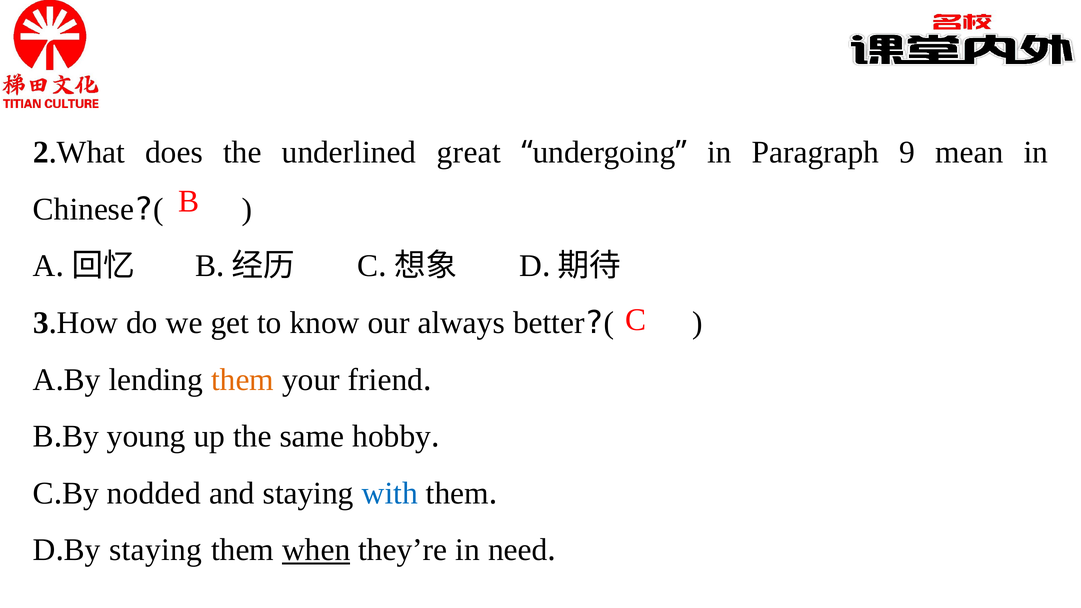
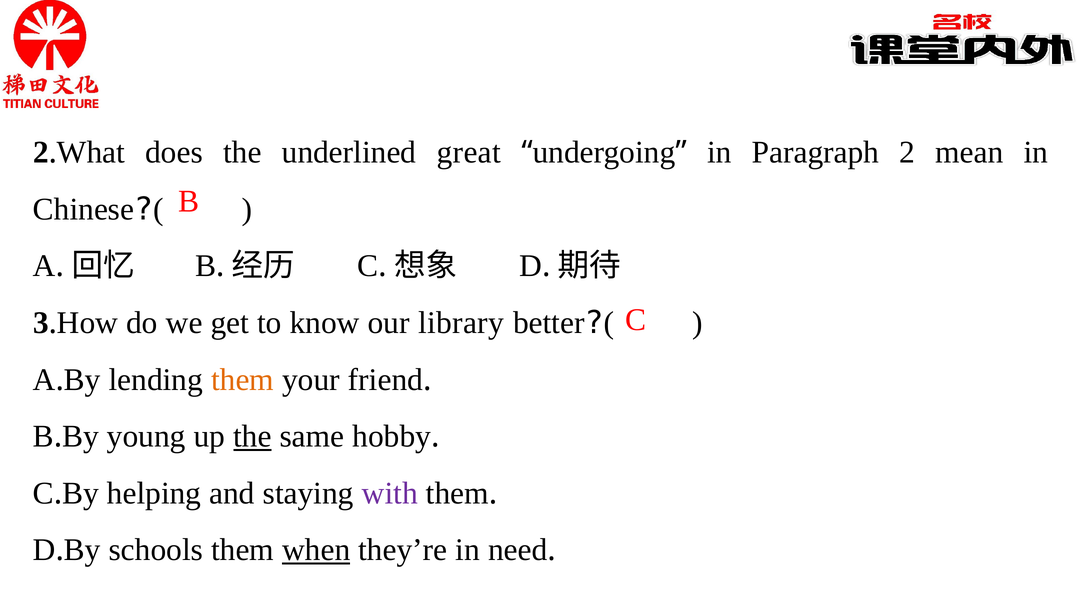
Paragraph 9: 9 -> 2
always: always -> library
the at (252, 436) underline: none -> present
nodded: nodded -> helping
with colour: blue -> purple
staying at (156, 550): staying -> schools
